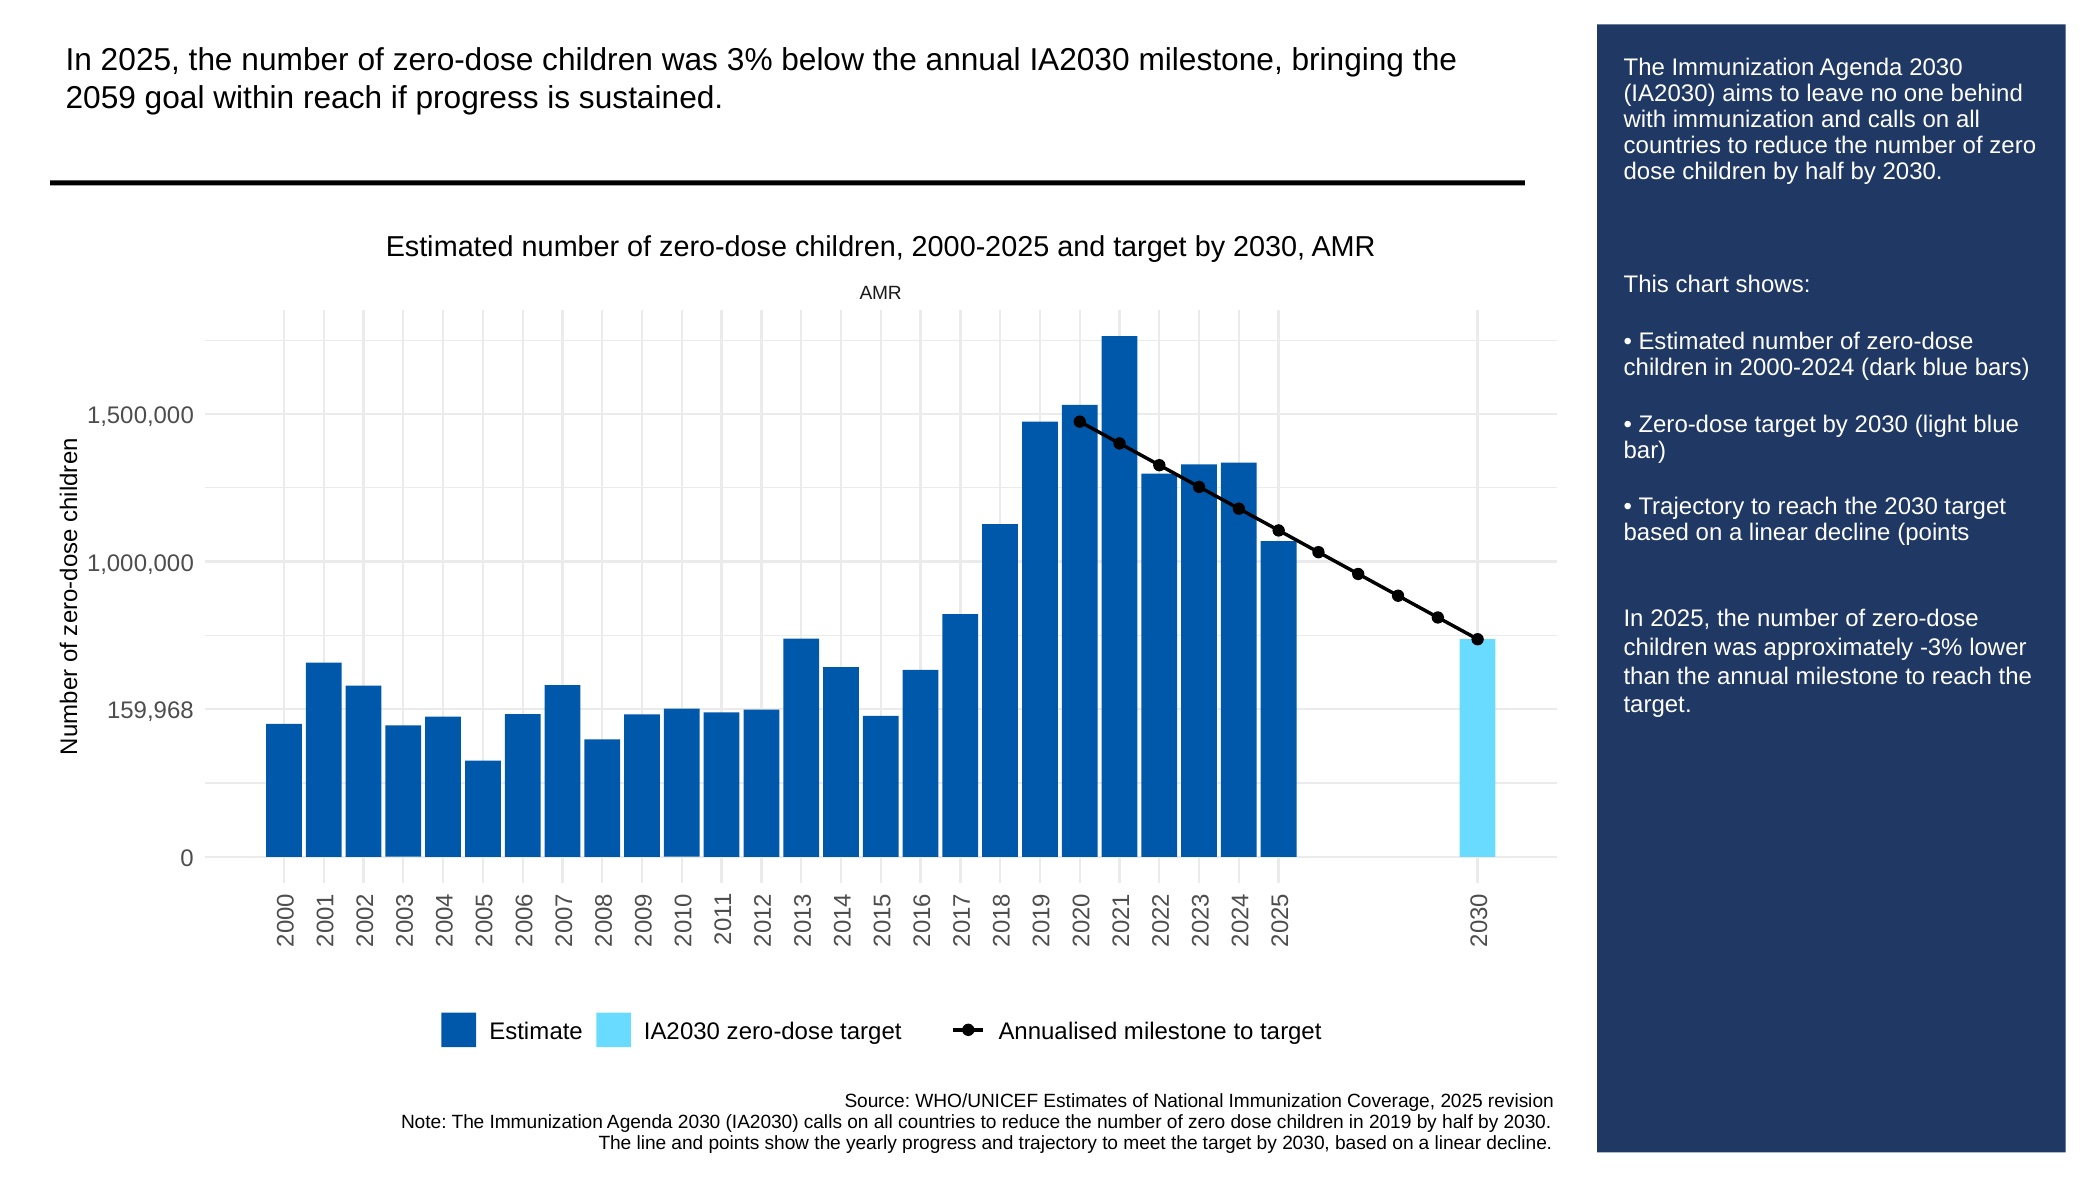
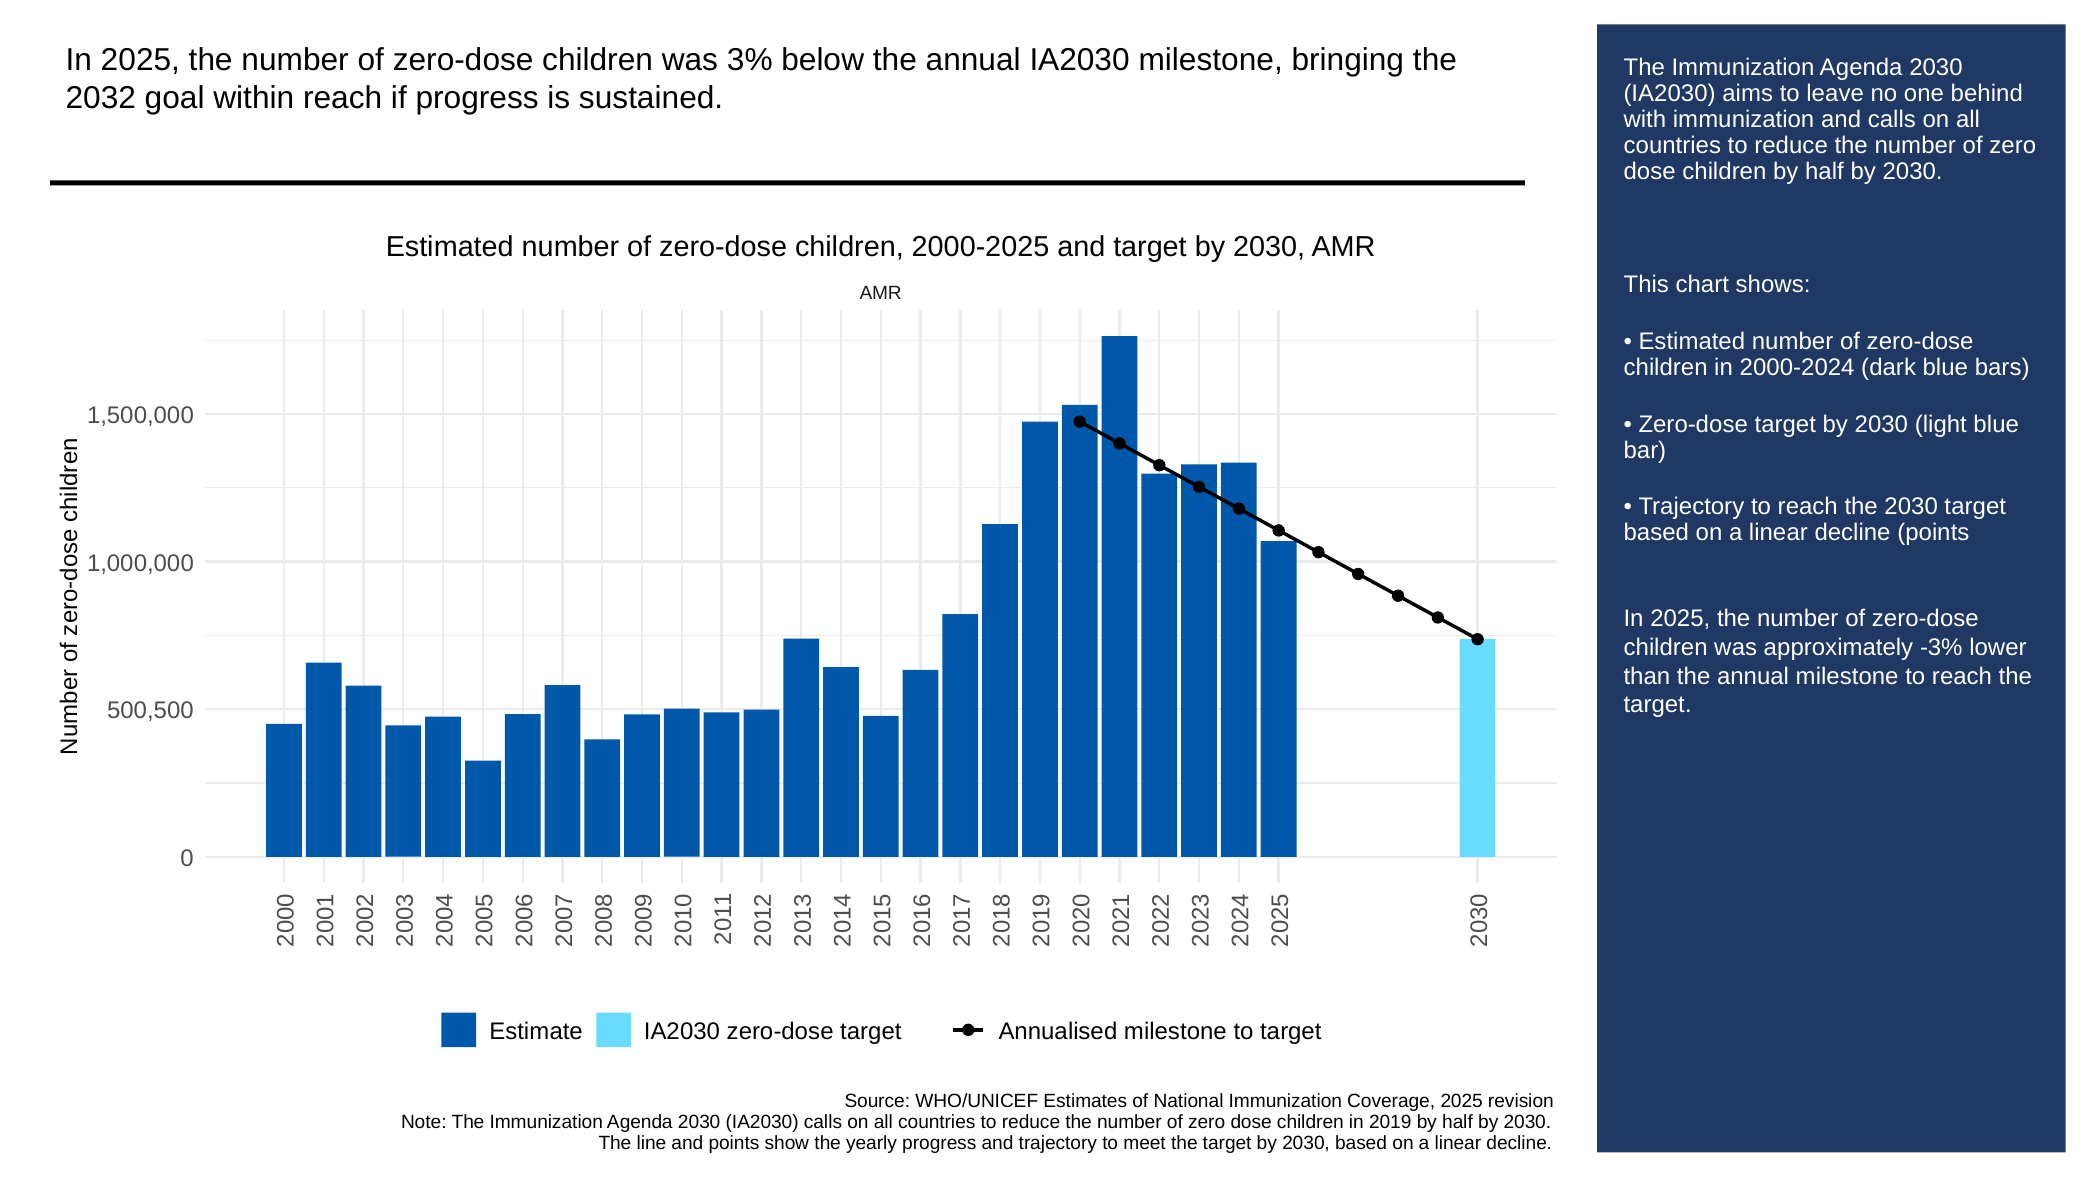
2059: 2059 -> 2032
159,968: 159,968 -> 500,500
